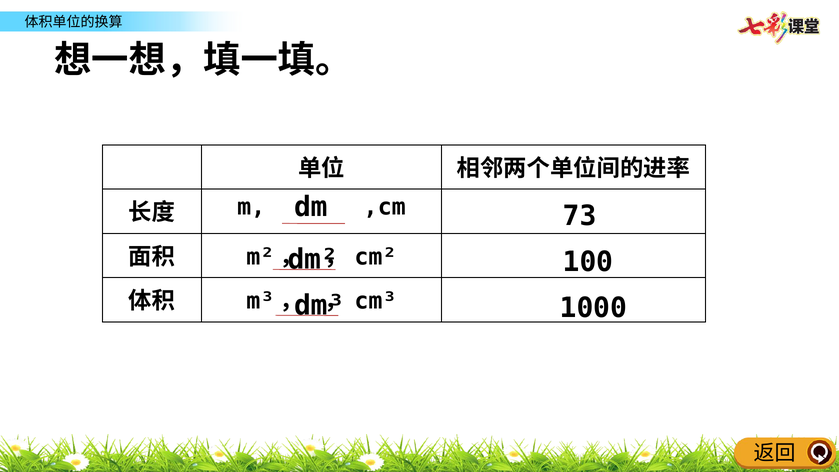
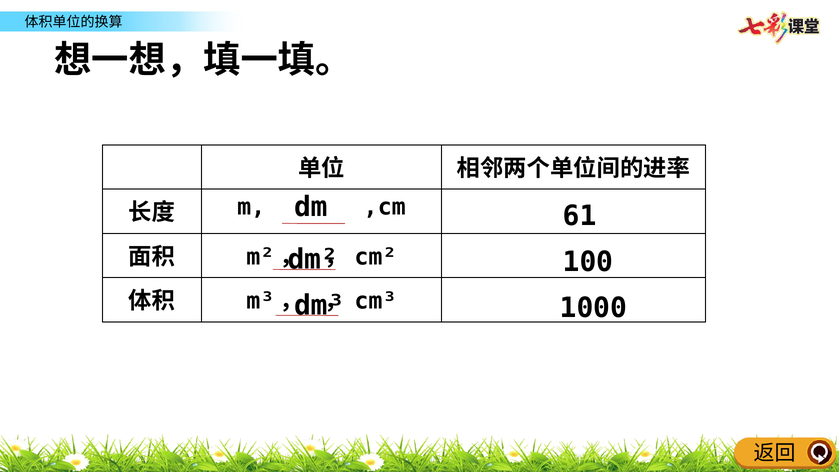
73: 73 -> 61
